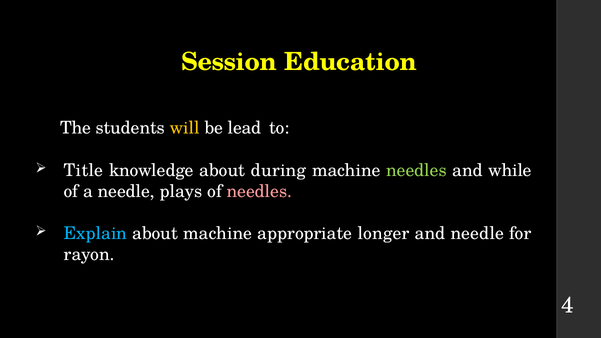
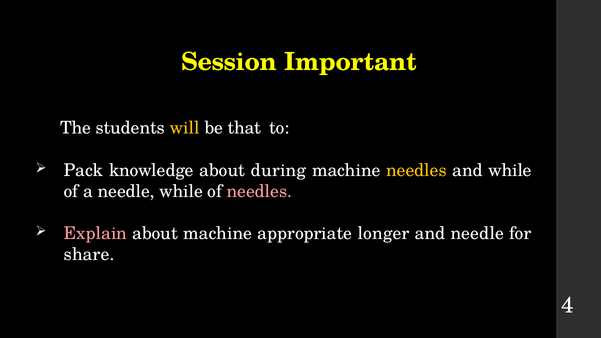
Education: Education -> Important
lead: lead -> that
Title: Title -> Pack
needles at (416, 170) colour: light green -> yellow
needle plays: plays -> while
Explain colour: light blue -> pink
rayon: rayon -> share
